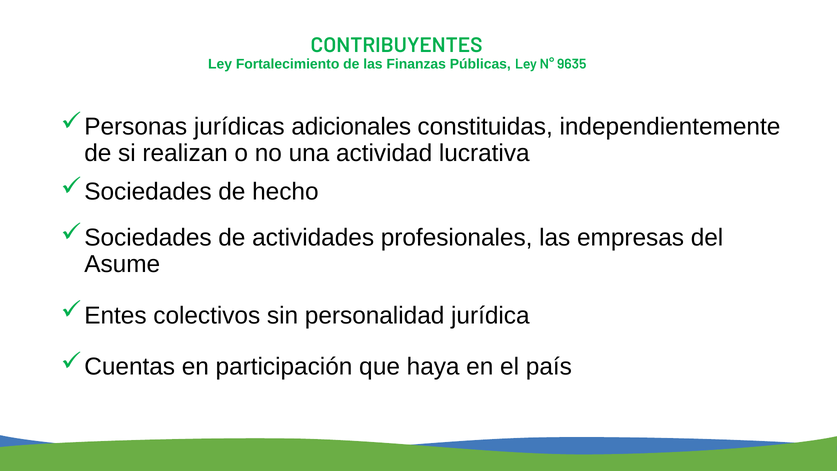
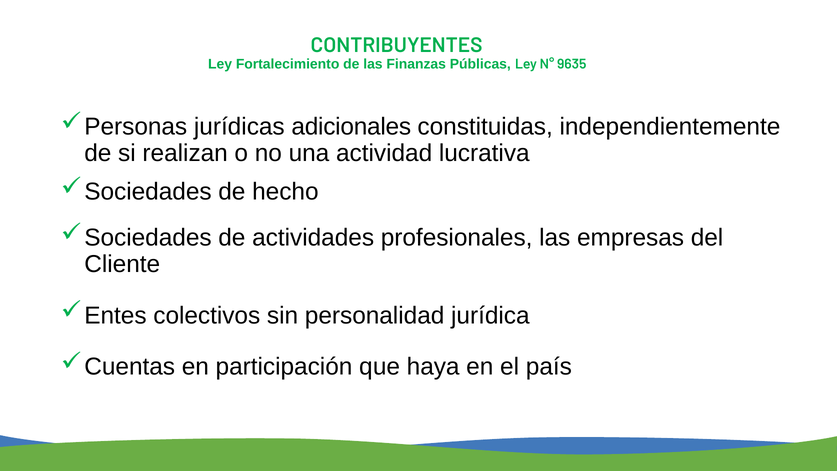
Asume: Asume -> Cliente
